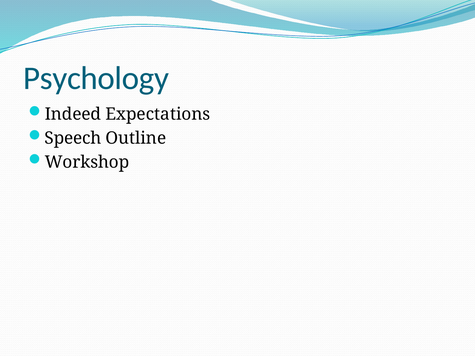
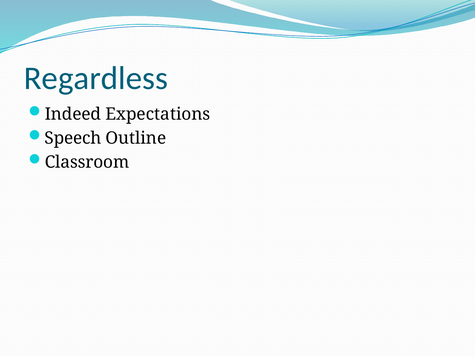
Psychology: Psychology -> Regardless
Workshop: Workshop -> Classroom
